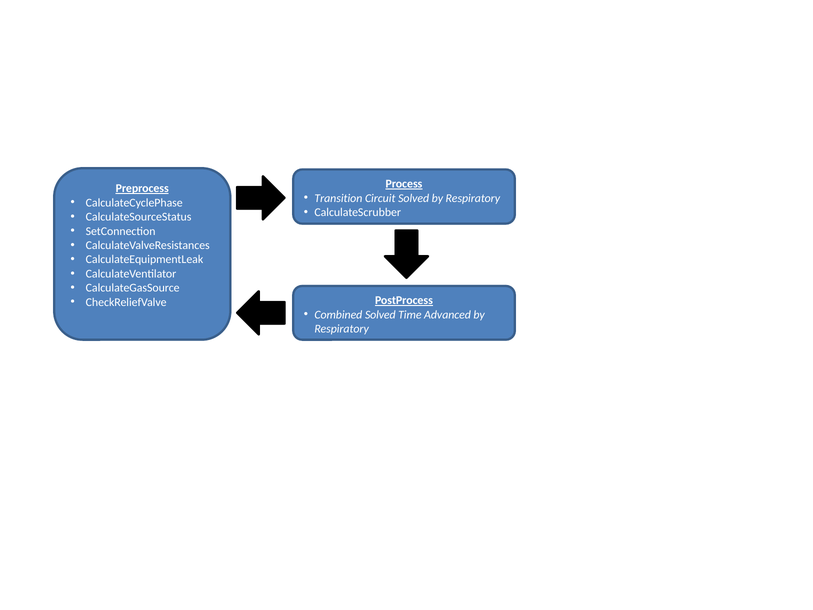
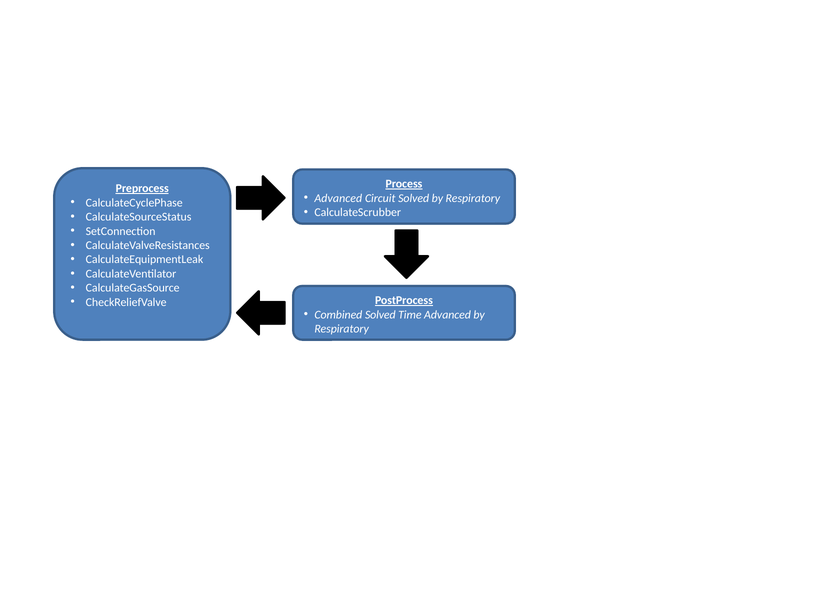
Transition at (338, 198): Transition -> Advanced
